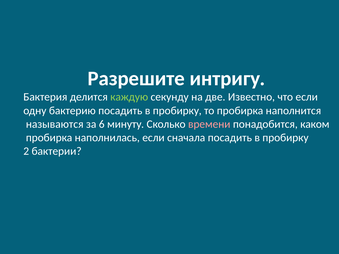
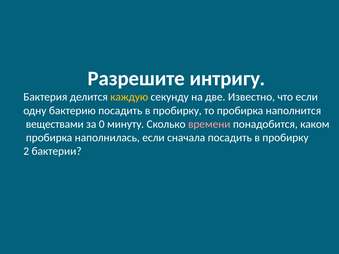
каждую colour: light green -> yellow
называются: называются -> веществами
6: 6 -> 0
